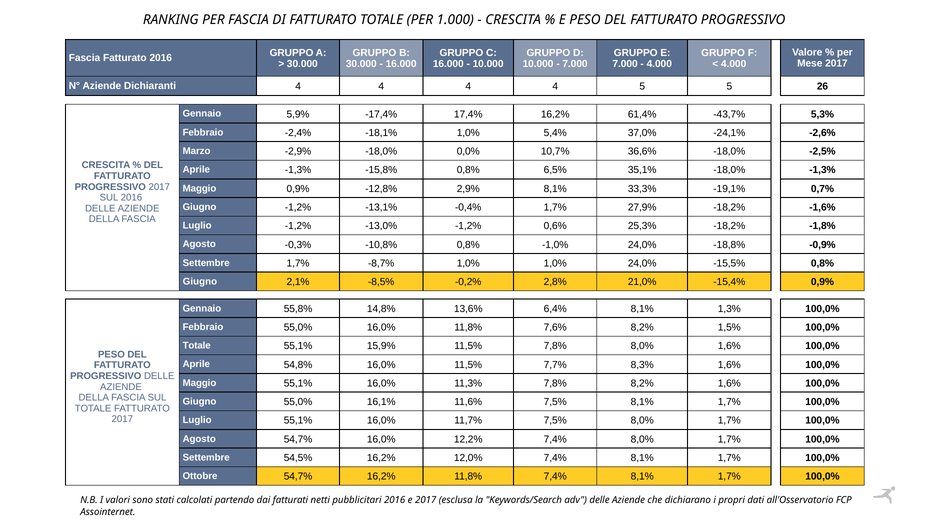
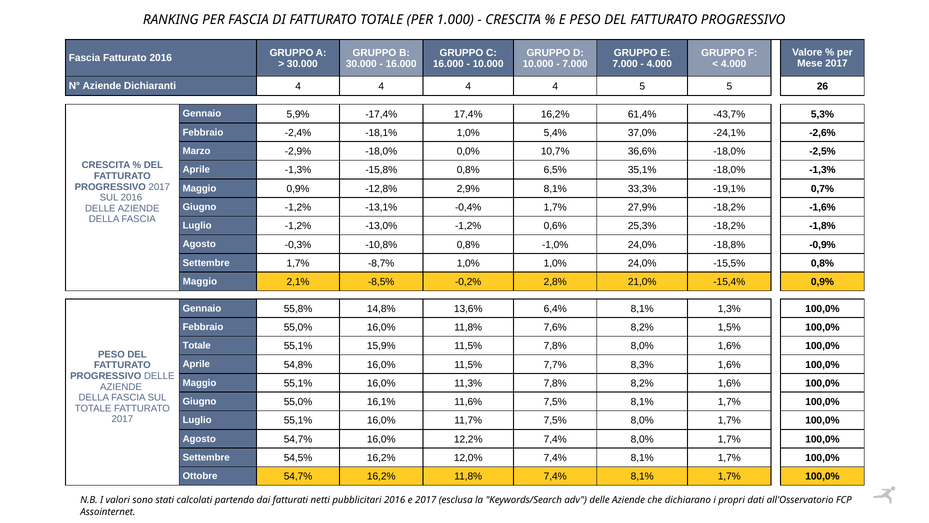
Giugno at (200, 281): Giugno -> Maggio
